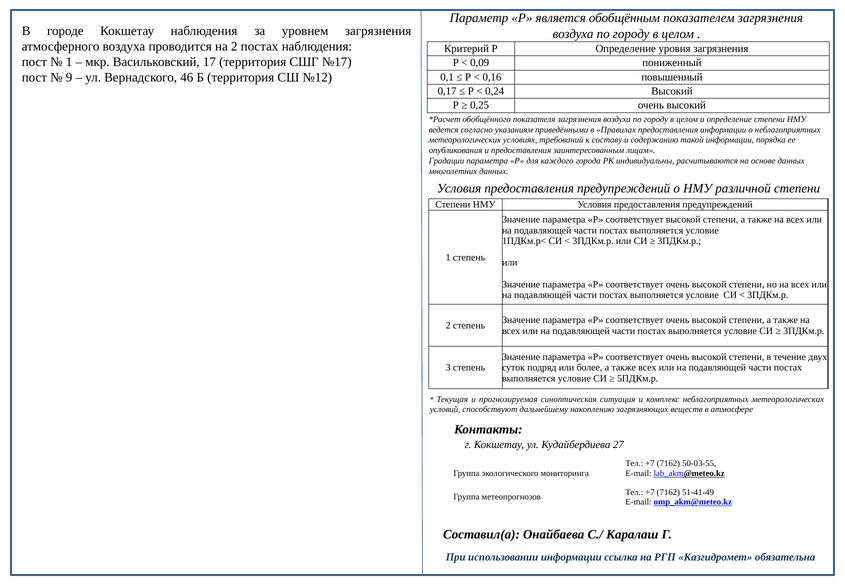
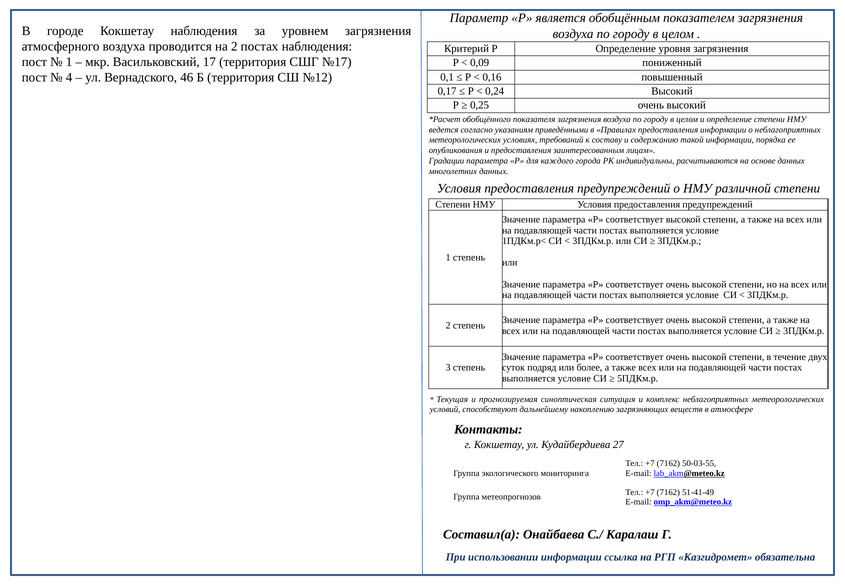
9: 9 -> 4
